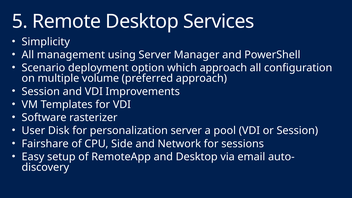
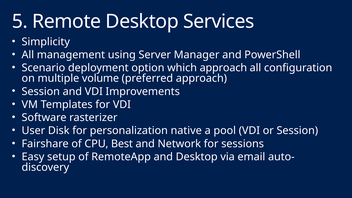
personalization server: server -> native
Side: Side -> Best
